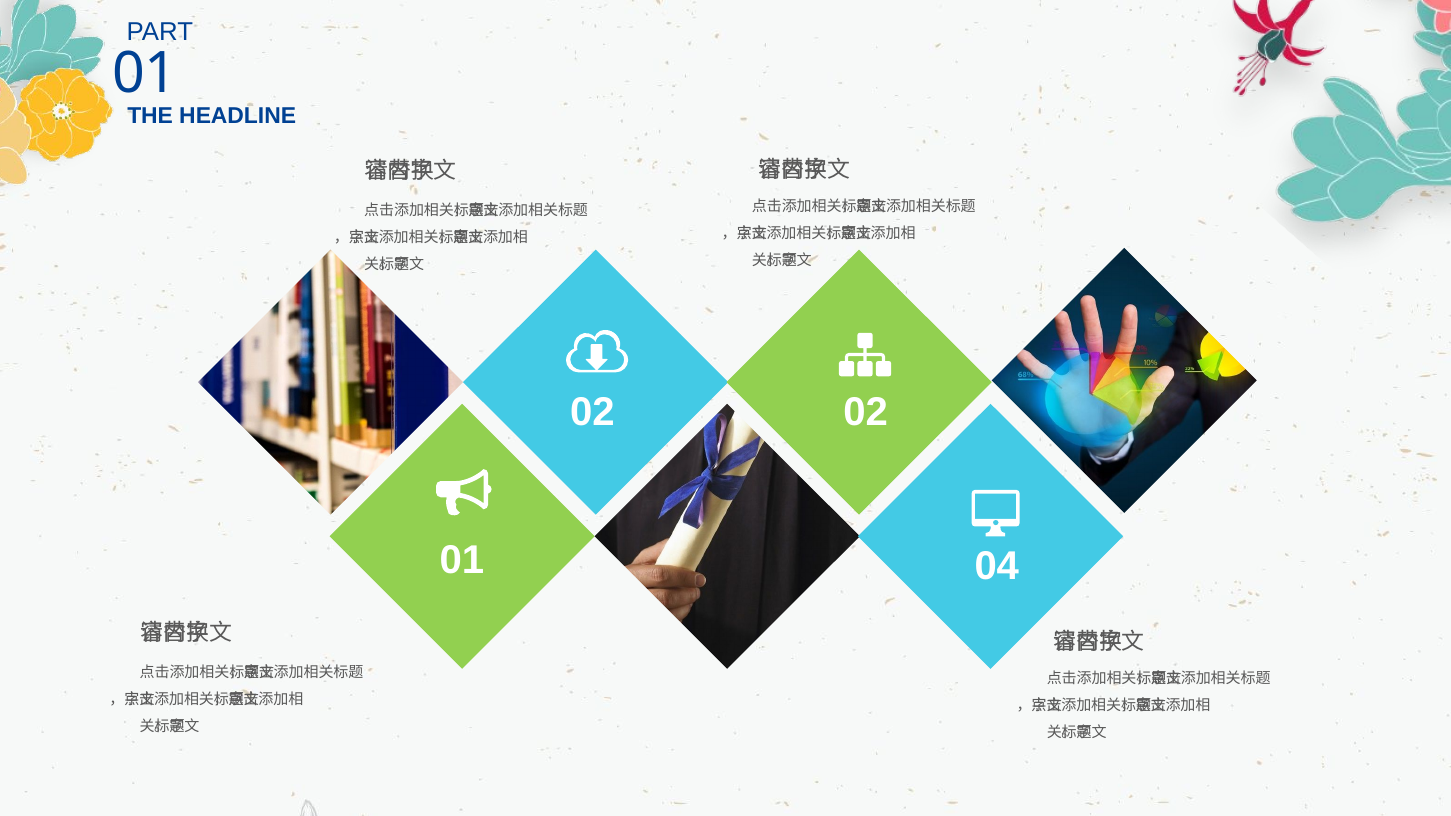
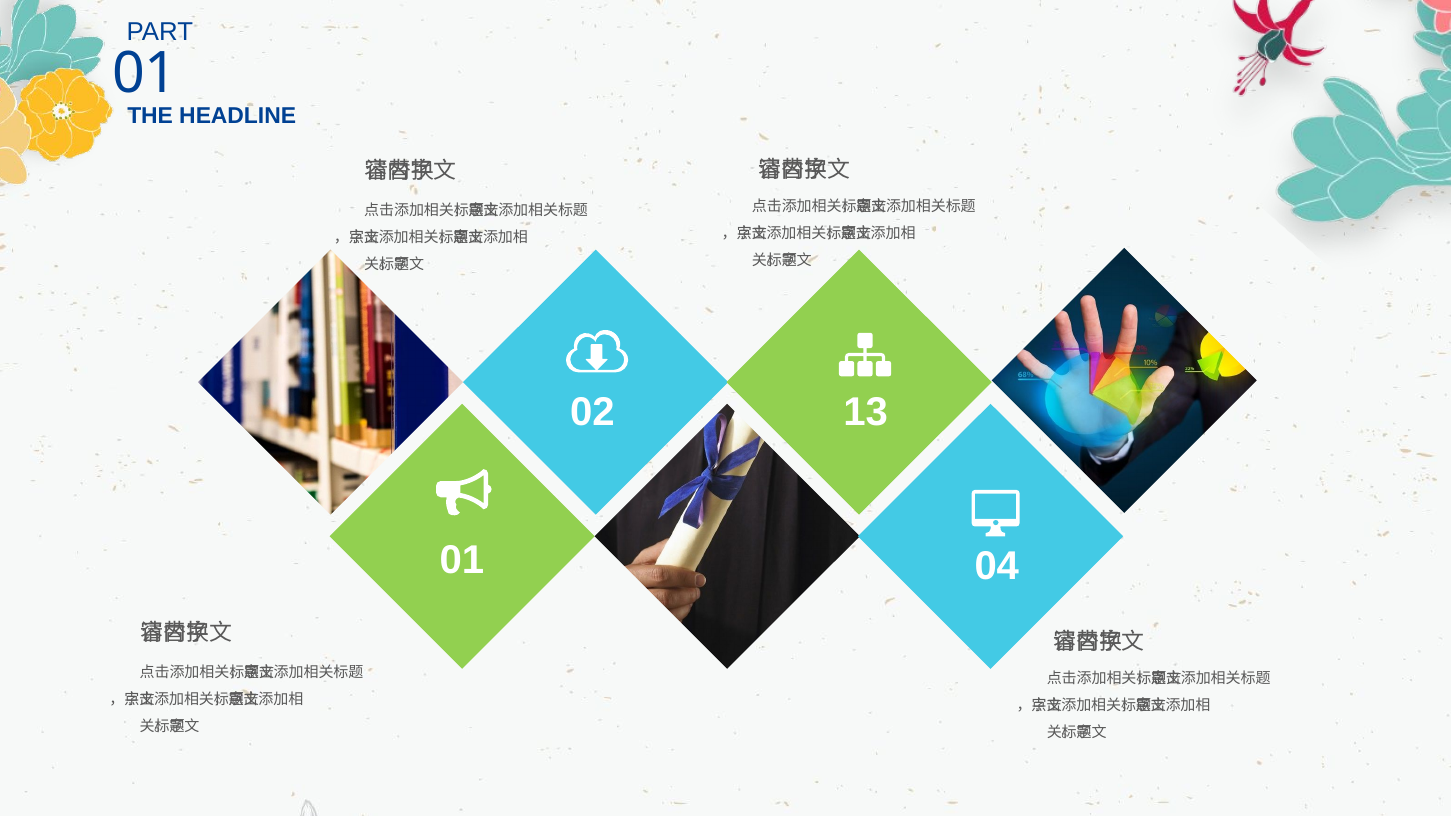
02 02: 02 -> 13
